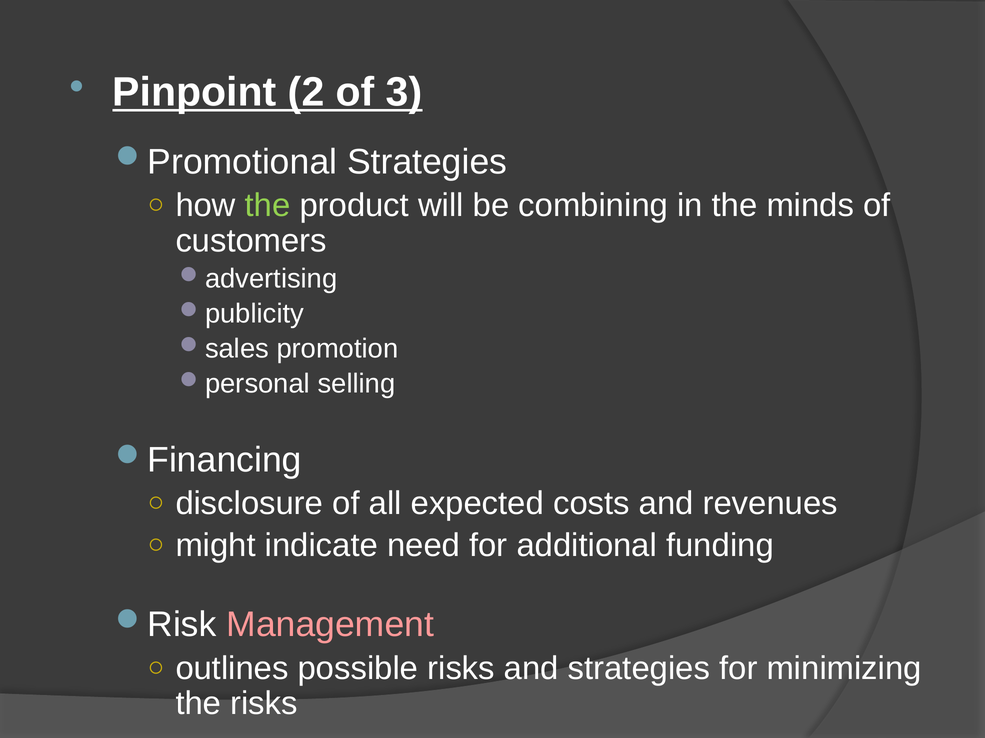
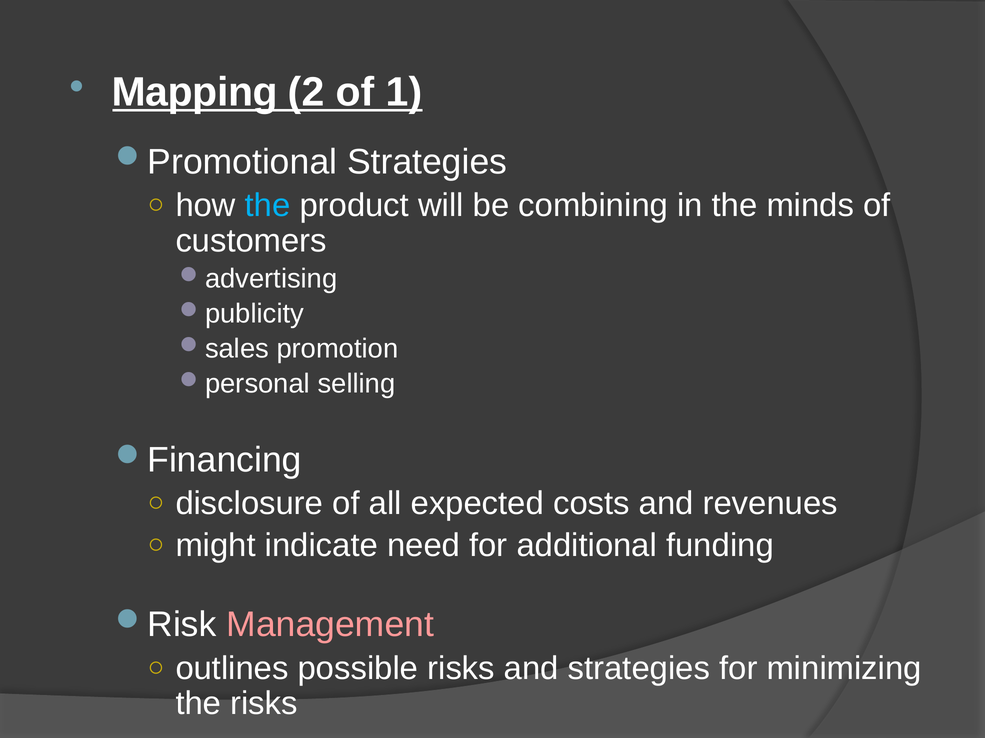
Pinpoint: Pinpoint -> Mapping
3: 3 -> 1
the at (268, 206) colour: light green -> light blue
